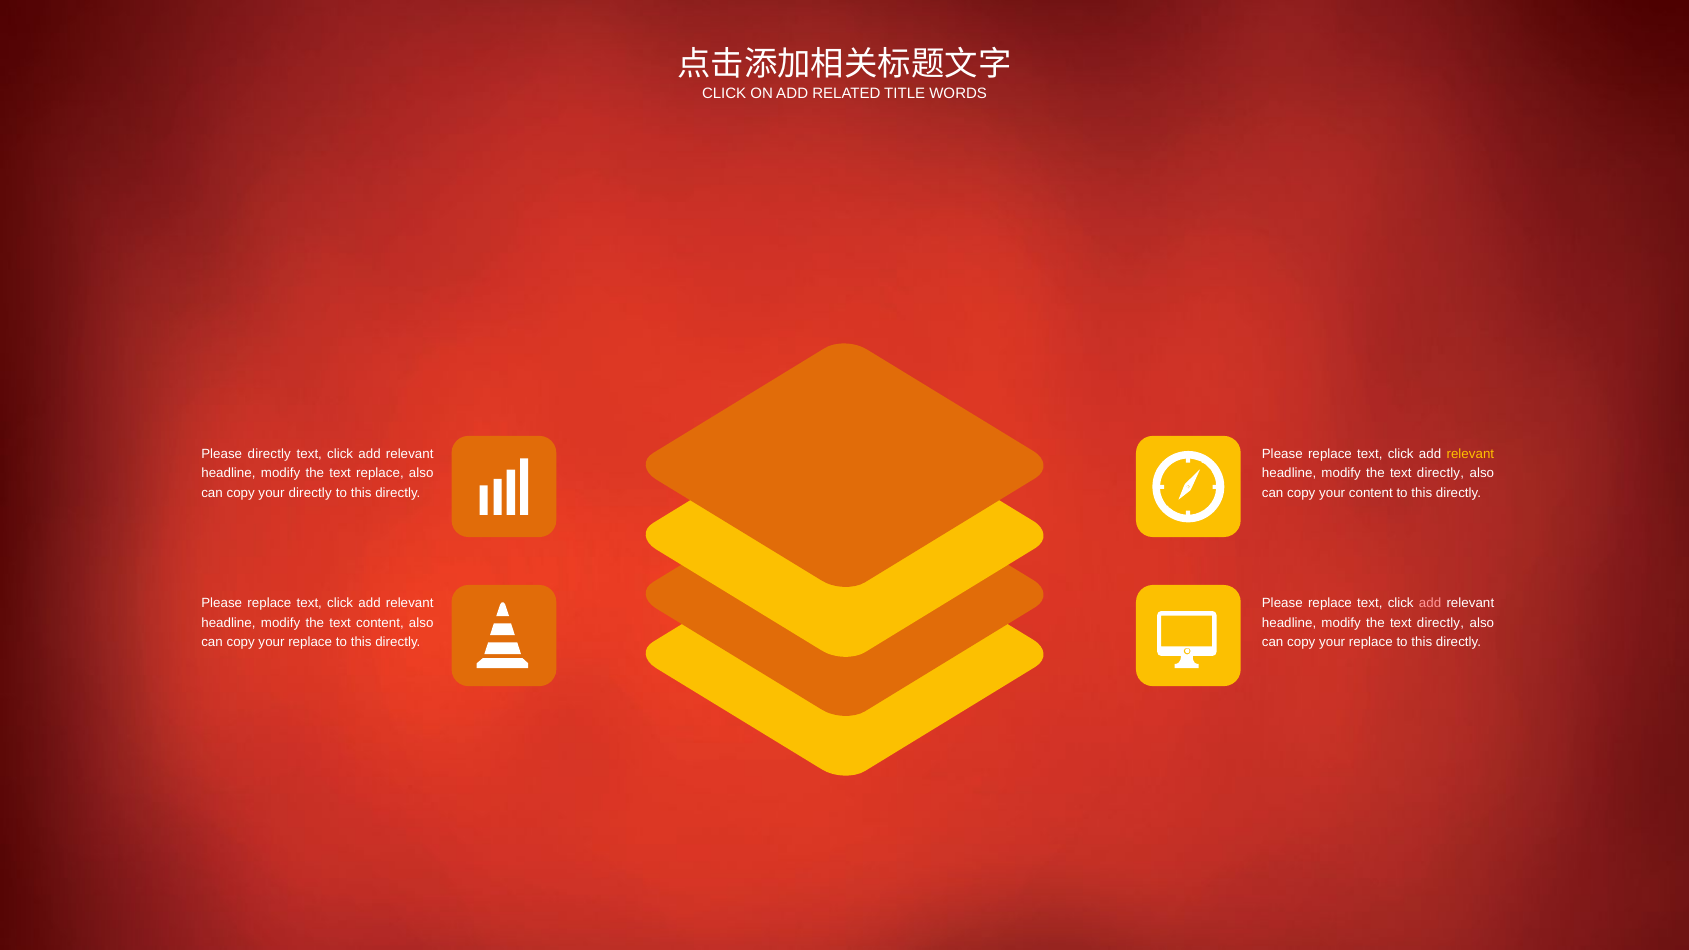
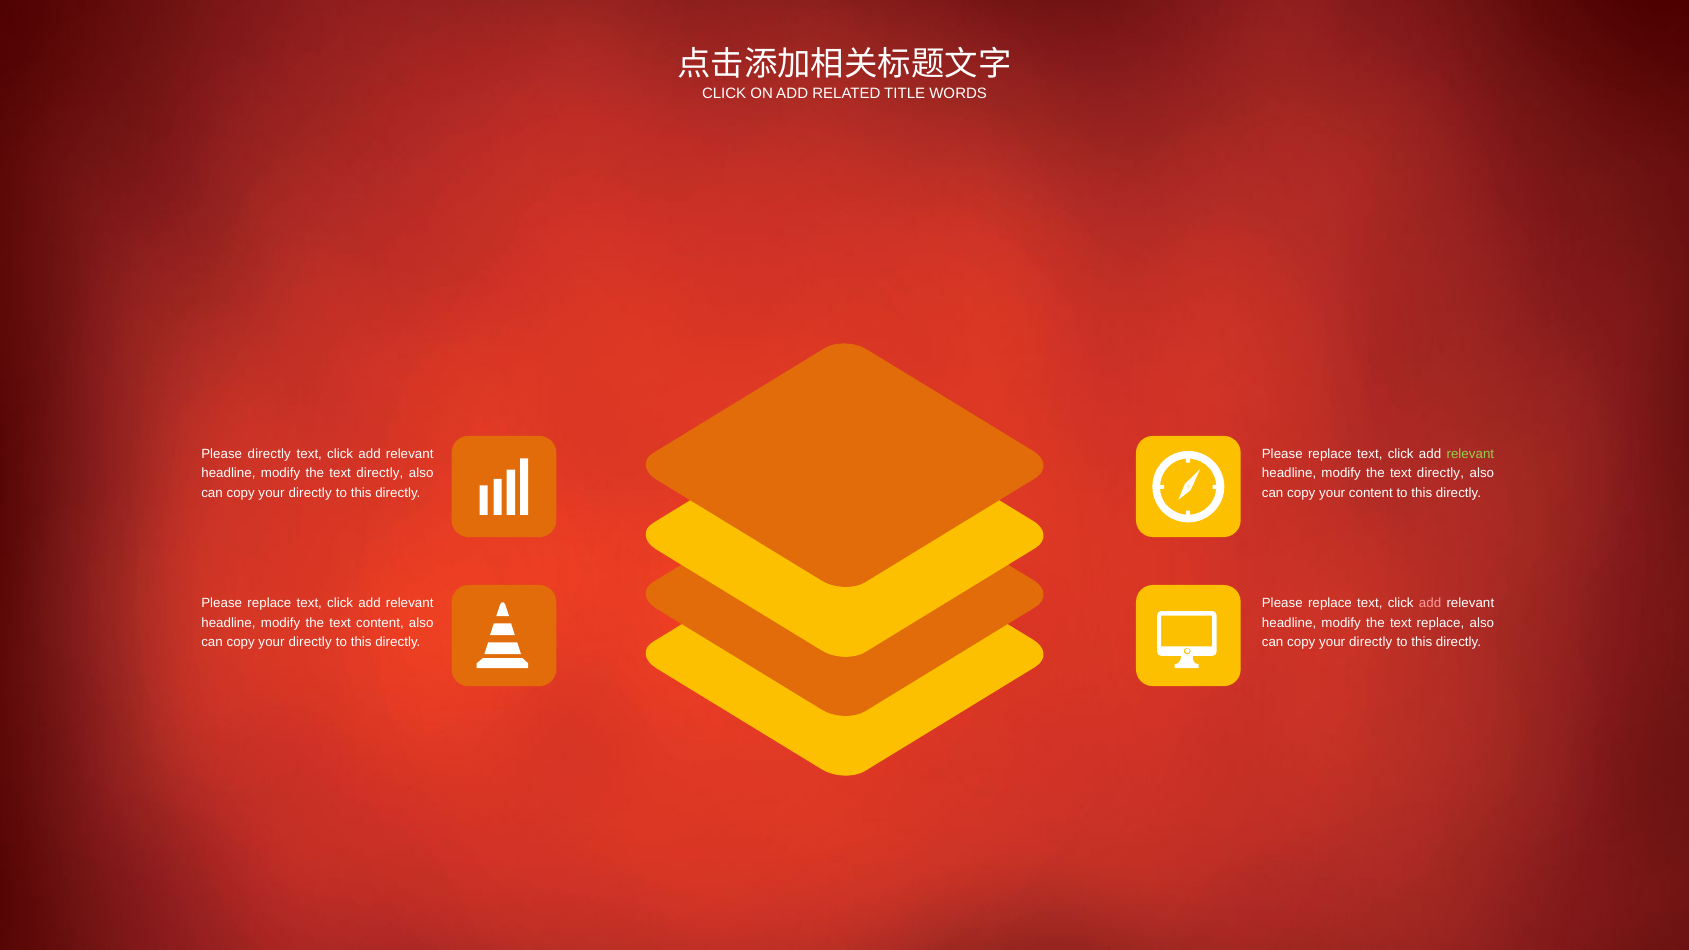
relevant at (1470, 454) colour: yellow -> light green
replace at (380, 474): replace -> directly
directly at (1440, 623): directly -> replace
replace at (310, 642): replace -> directly
replace at (1371, 642): replace -> directly
